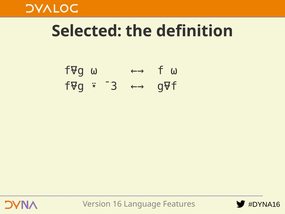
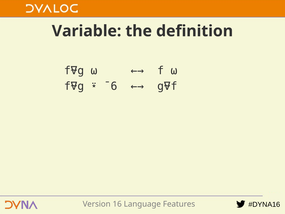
Selected: Selected -> Variable
¯3: ¯3 -> ¯6
